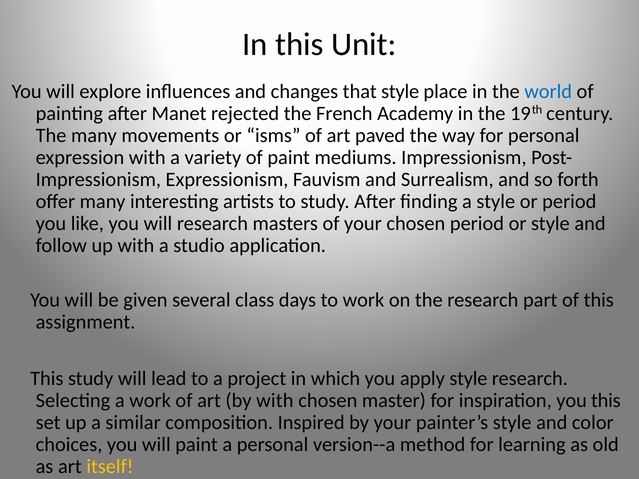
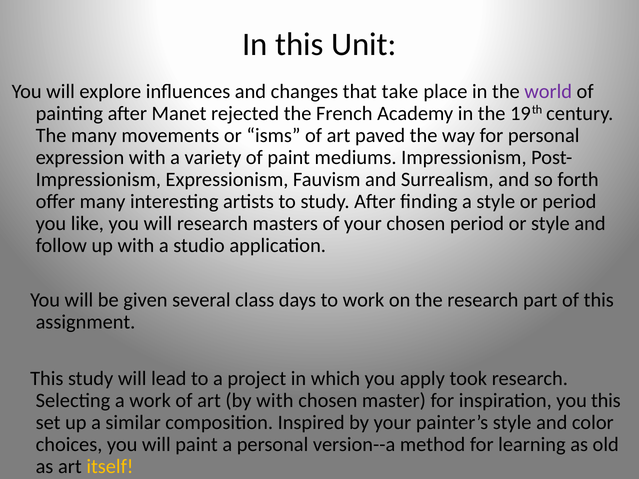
that style: style -> take
world colour: blue -> purple
apply style: style -> took
